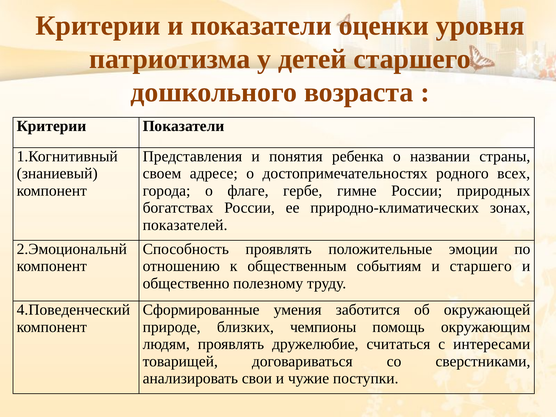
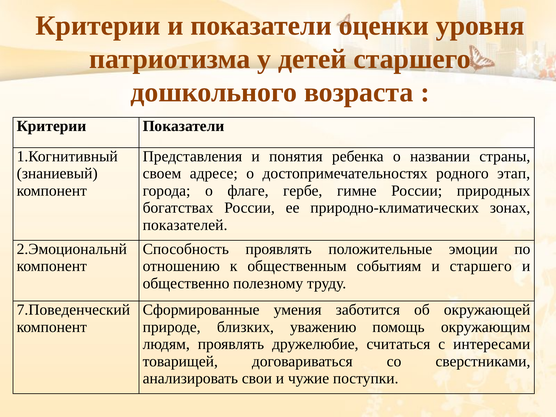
всех: всех -> этап
4.Поведенческий: 4.Поведенческий -> 7.Поведенческий
чемпионы: чемпионы -> уважению
